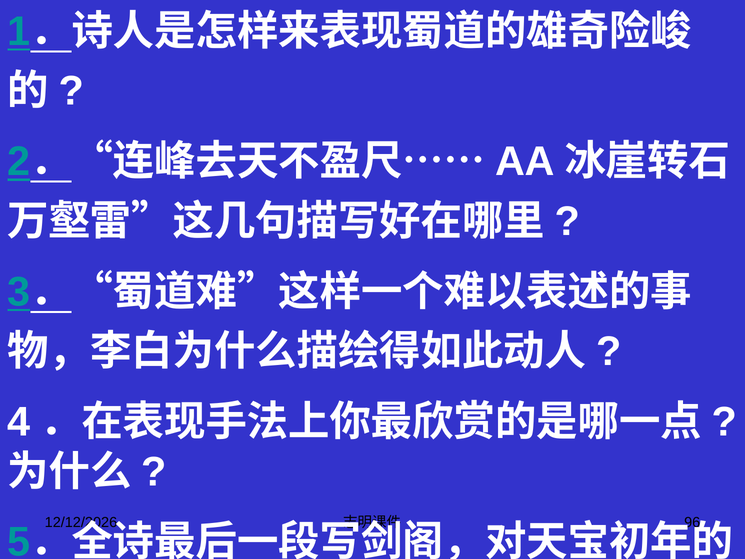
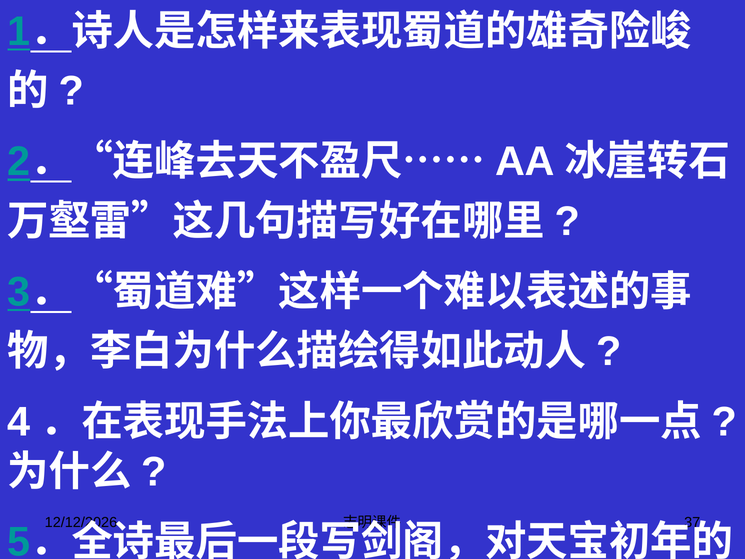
96: 96 -> 37
